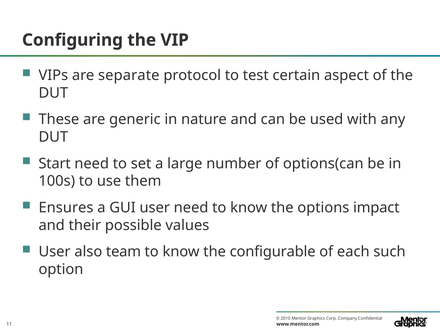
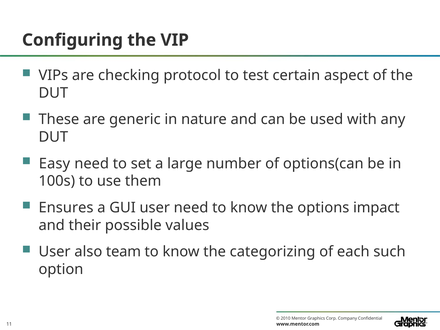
separate: separate -> checking
Start: Start -> Easy
configurable: configurable -> categorizing
